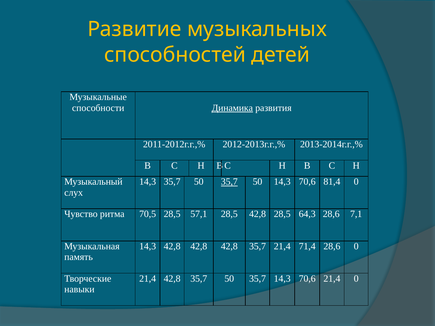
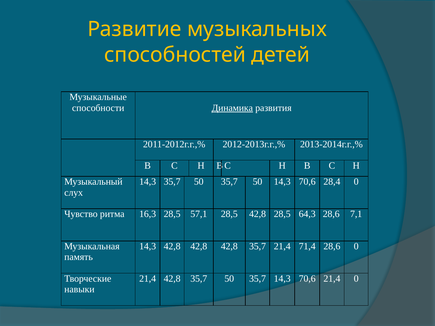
35,7 at (229, 182) underline: present -> none
81,4: 81,4 -> 28,4
70,5: 70,5 -> 16,3
